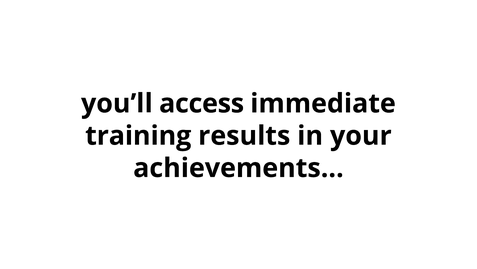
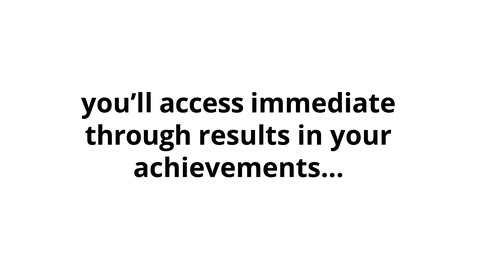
training: training -> through
